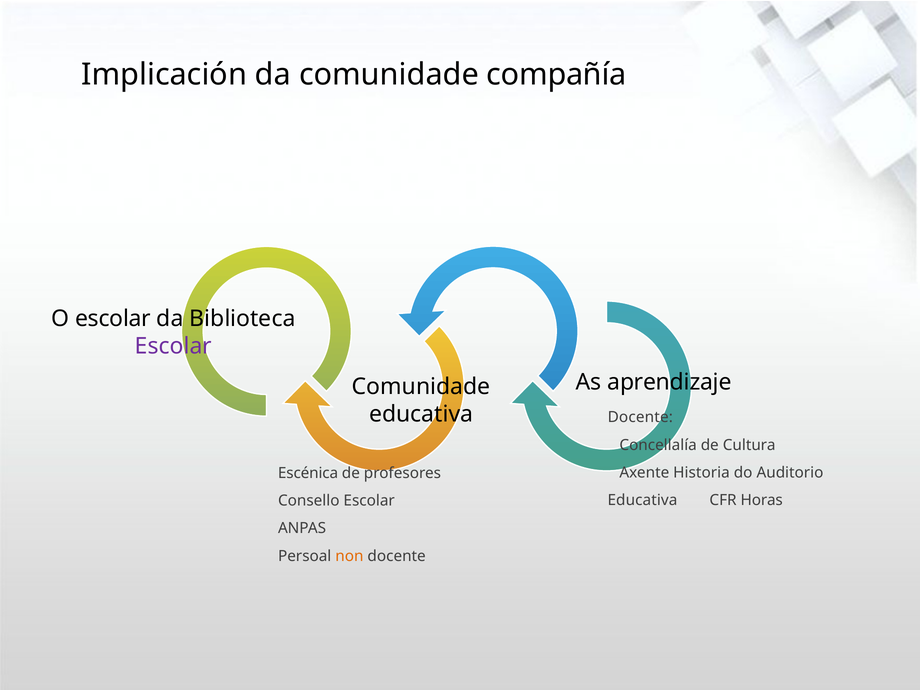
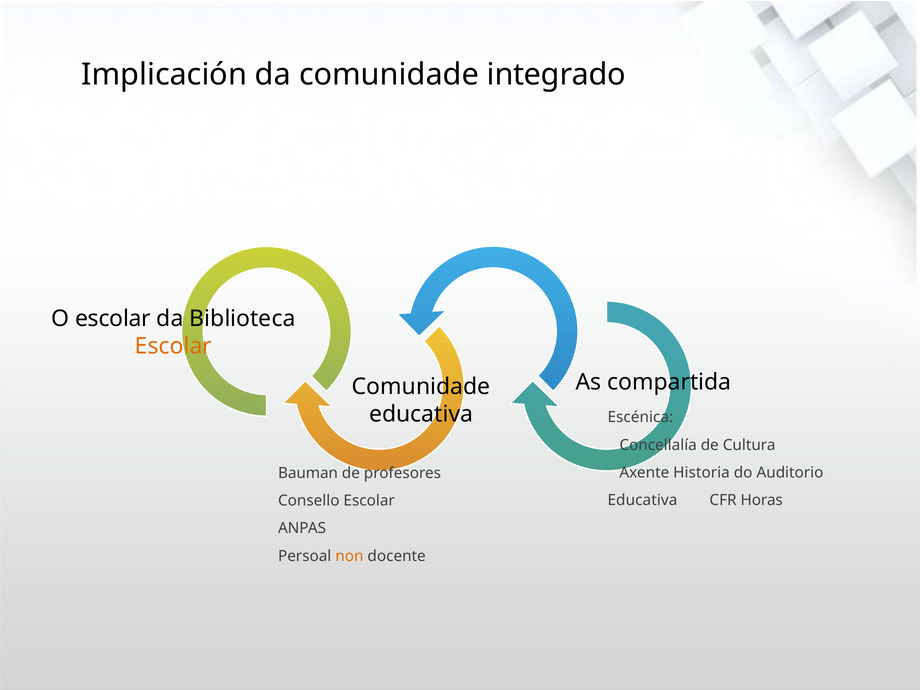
compañía: compañía -> integrado
Escolar at (173, 346) colour: purple -> orange
aprendizaje: aprendizaje -> compartida
Docente at (640, 417): Docente -> Escénica
Escénica: Escénica -> Bauman
